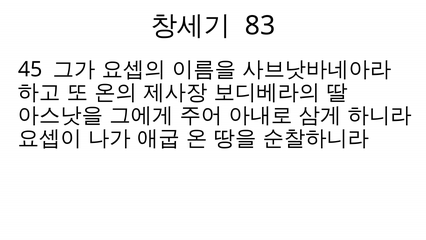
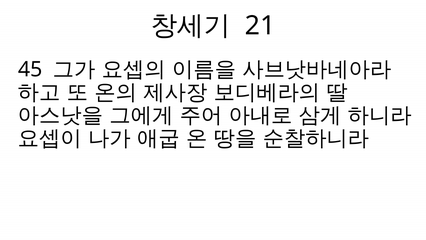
83: 83 -> 21
